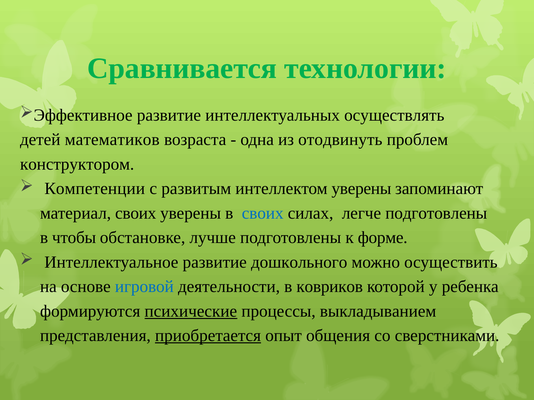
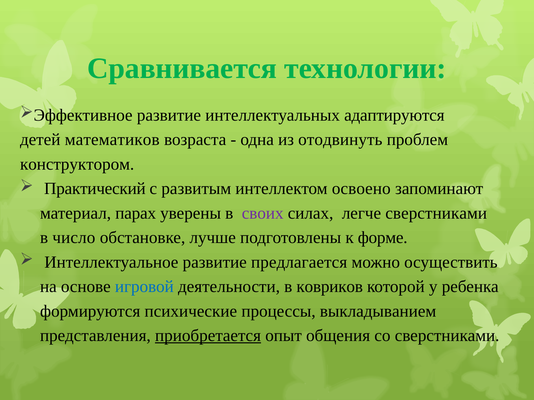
осуществлять: осуществлять -> адаптируются
Компетенции: Компетенции -> Практический
интеллектом уверены: уверены -> освоено
материал своих: своих -> парах
своих at (263, 213) colour: blue -> purple
легче подготовлены: подготовлены -> сверстниками
чтобы: чтобы -> число
дошкольного: дошкольного -> предлагается
психические underline: present -> none
